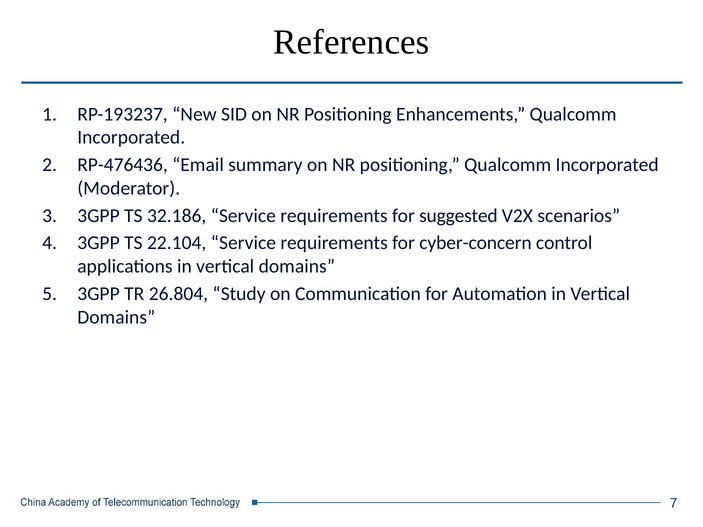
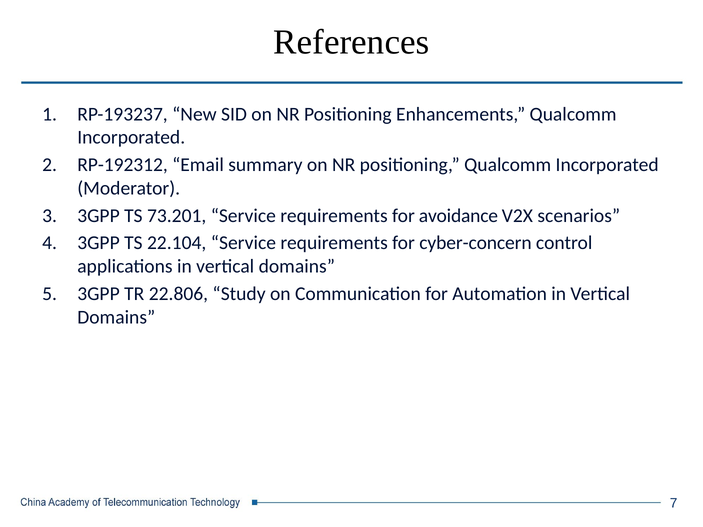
RP-476436: RP-476436 -> RP-192312
32.186: 32.186 -> 73.201
suggested: suggested -> avoidance
26.804: 26.804 -> 22.806
